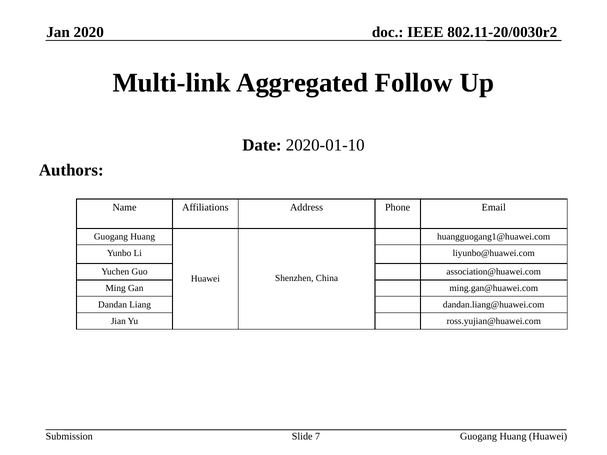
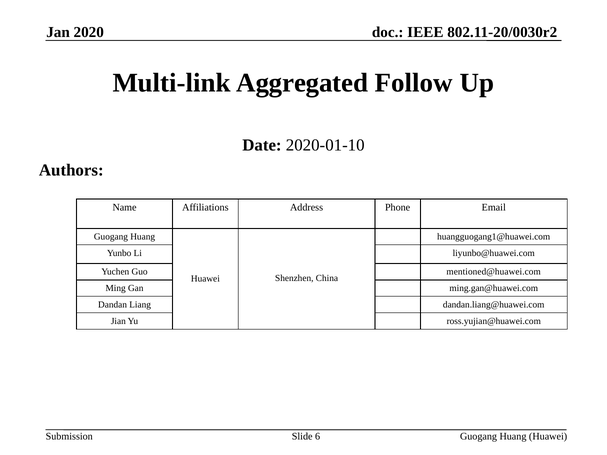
association@huawei.com: association@huawei.com -> mentioned@huawei.com
7: 7 -> 6
